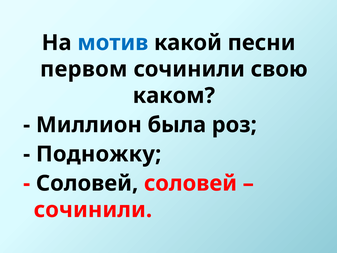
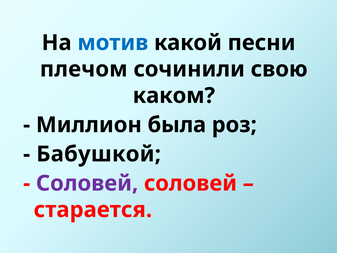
первом: первом -> плечом
Подножку: Подножку -> Бабушкой
Соловей at (87, 183) colour: black -> purple
сочинили at (93, 210): сочинили -> старается
